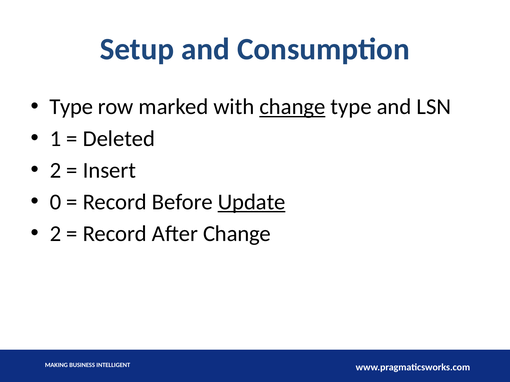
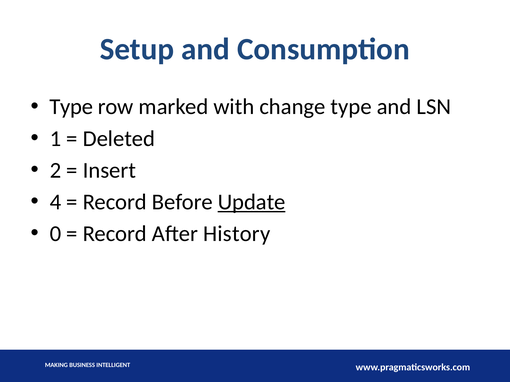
change at (292, 107) underline: present -> none
0: 0 -> 4
2 at (55, 234): 2 -> 0
After Change: Change -> History
